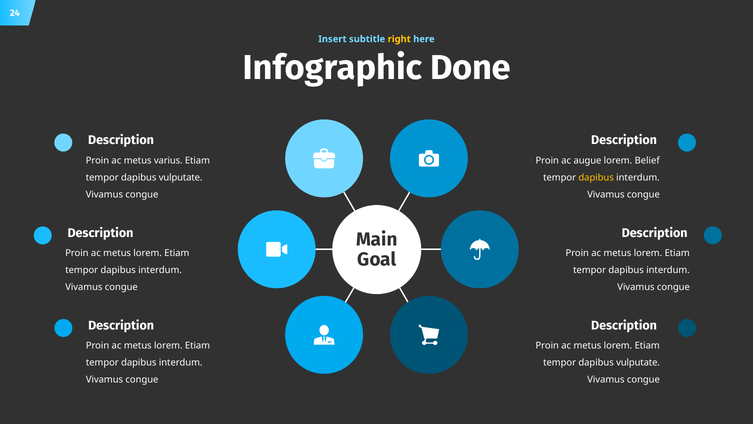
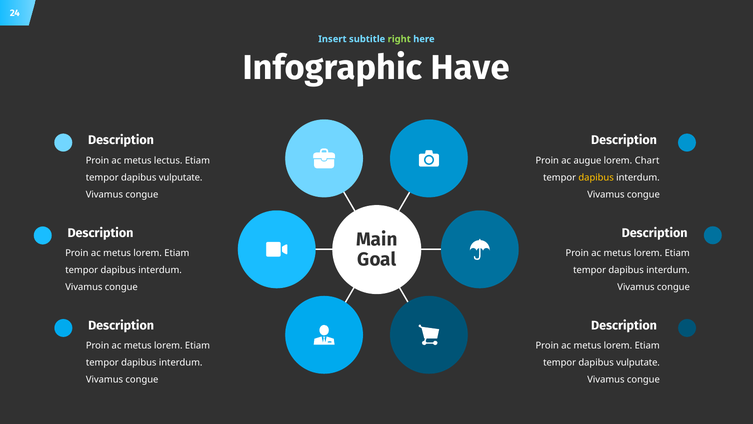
right colour: yellow -> light green
Done: Done -> Have
varius: varius -> lectus
Belief: Belief -> Chart
